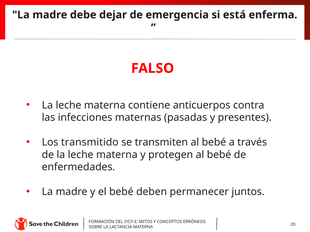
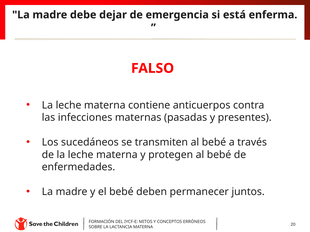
transmitido: transmitido -> sucedáneos
